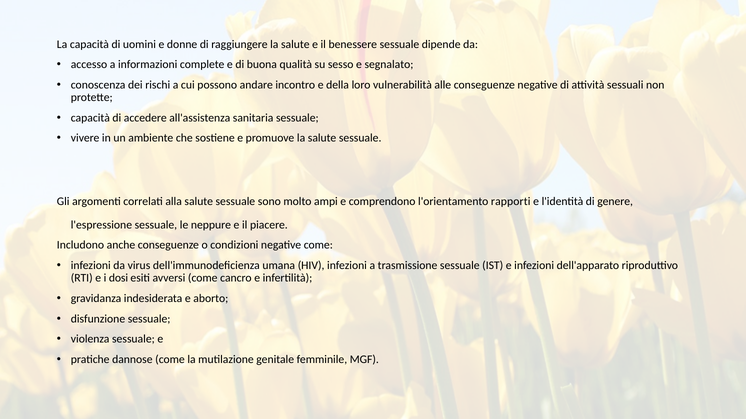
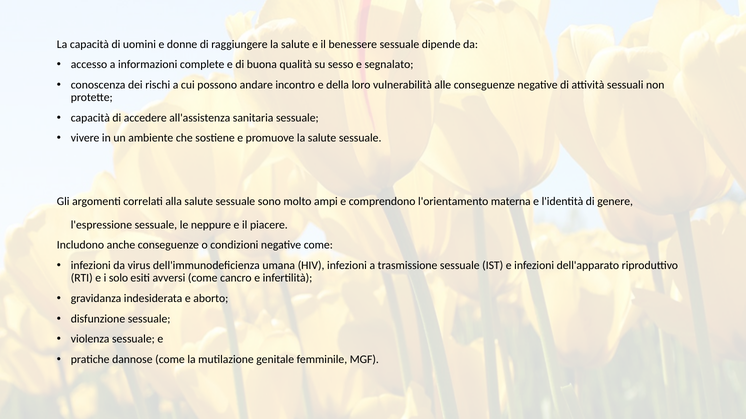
rapporti: rapporti -> materna
dosi: dosi -> solo
